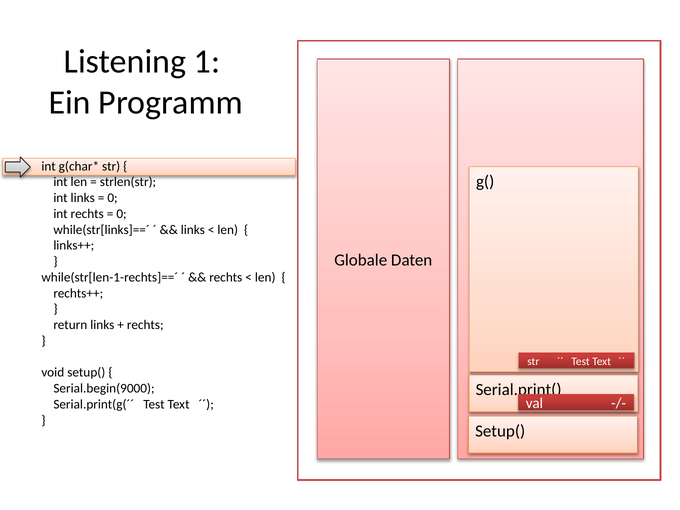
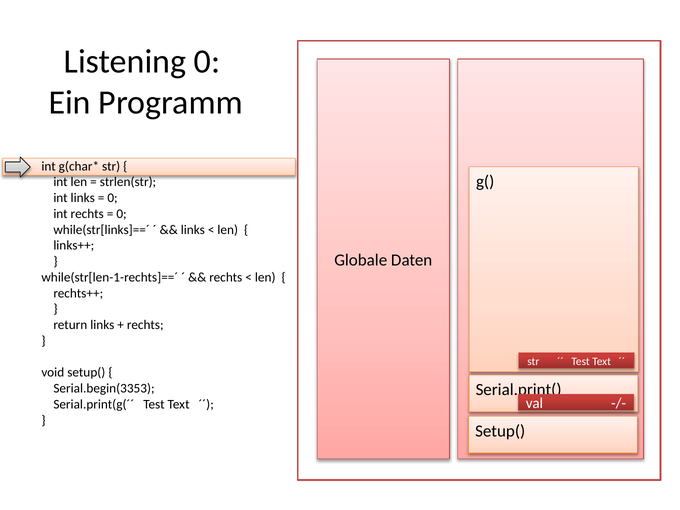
Listening 1: 1 -> 0
Serial.begin(9000: Serial.begin(9000 -> Serial.begin(3353
